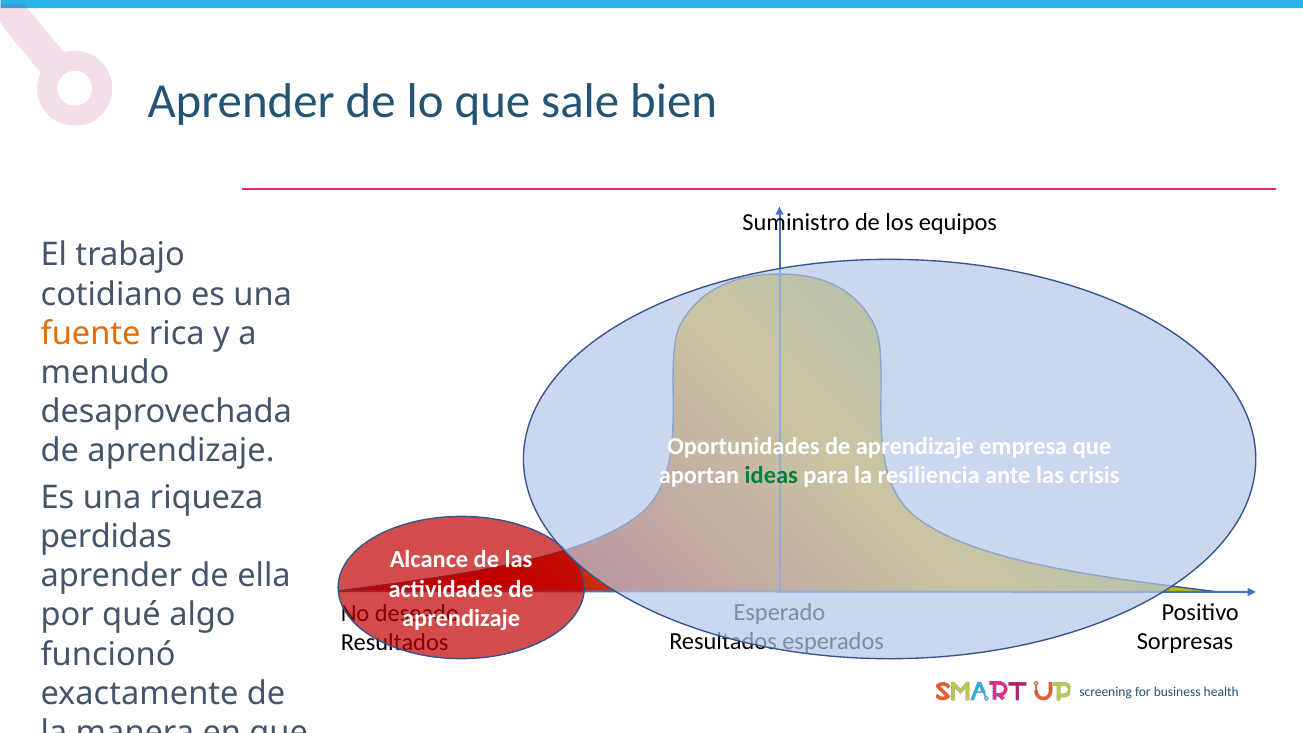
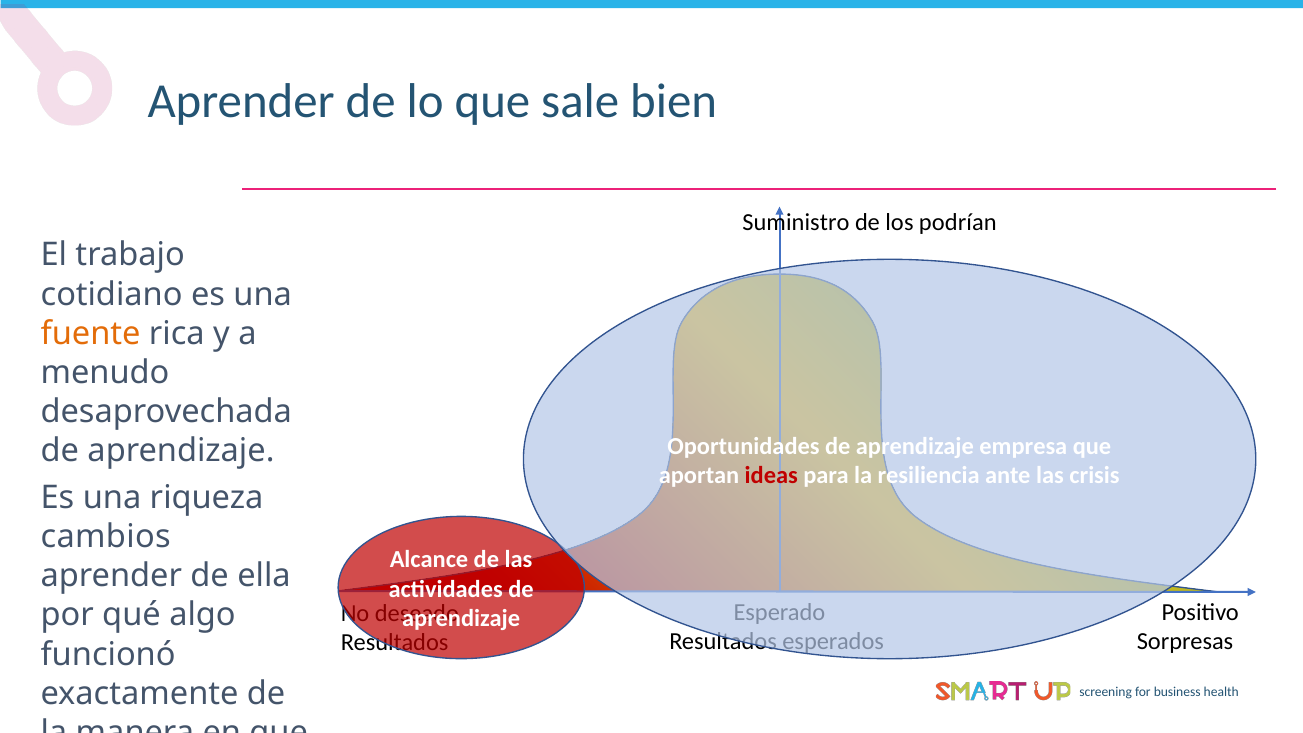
equipos: equipos -> podrían
ideas colour: green -> red
perdidas: perdidas -> cambios
